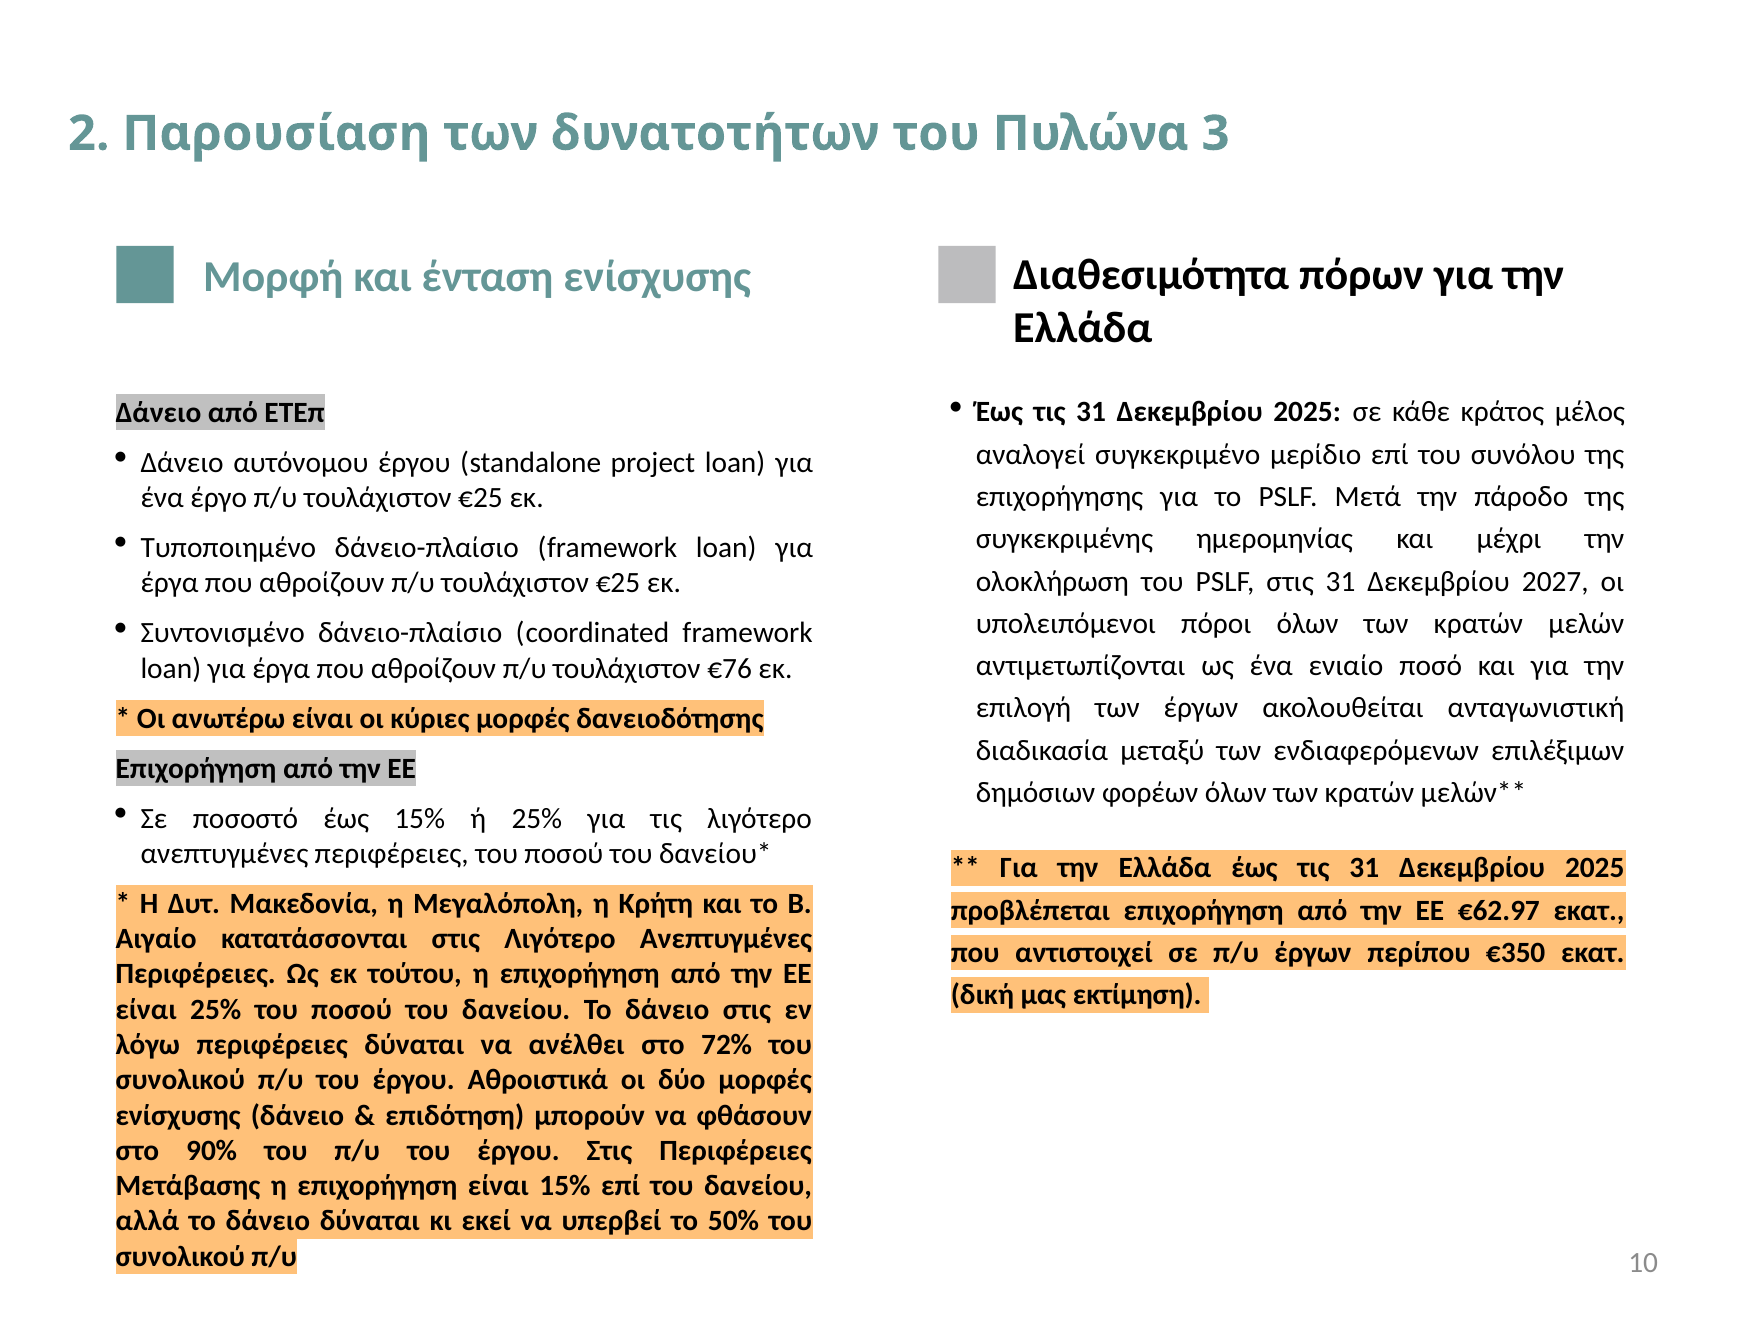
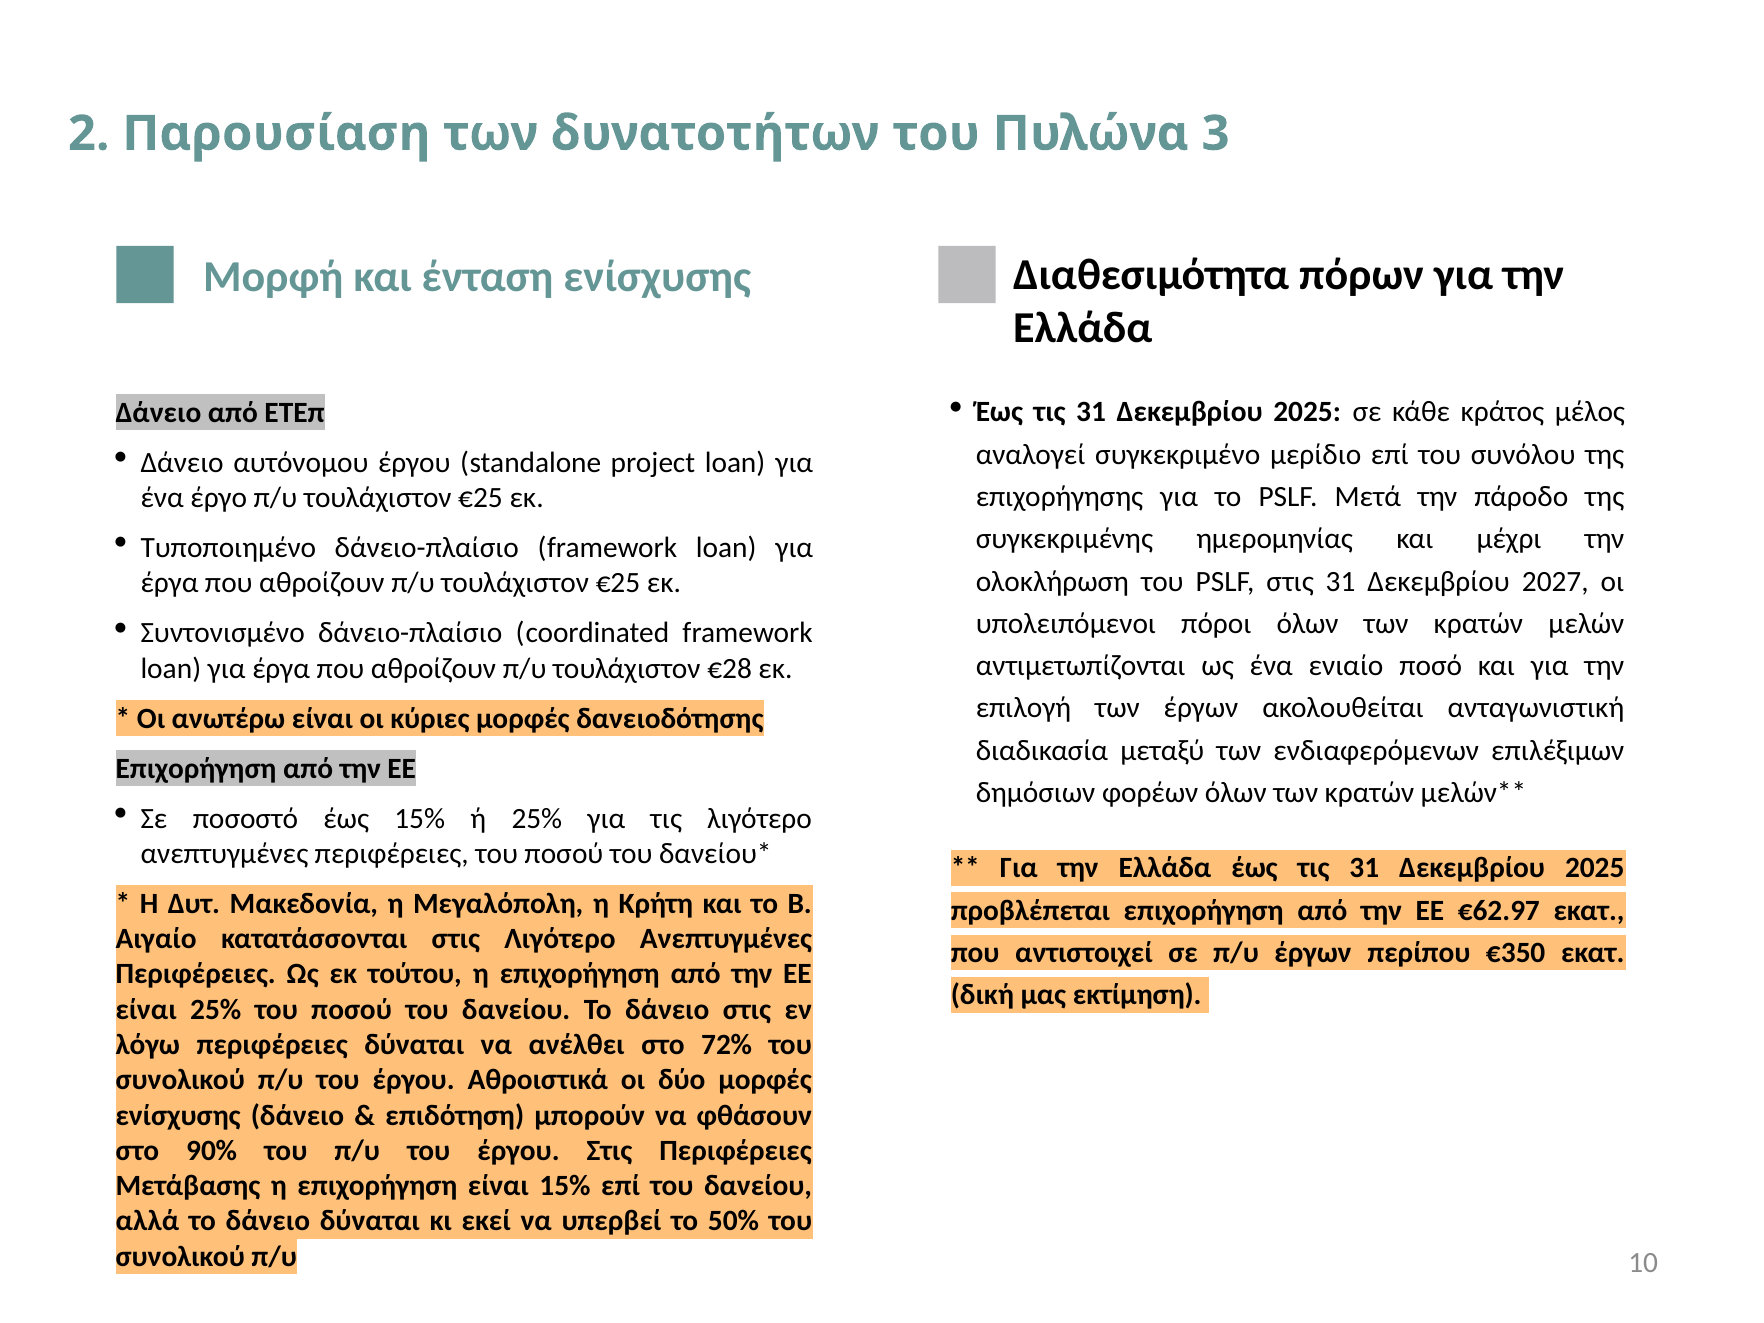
€76: €76 -> €28
